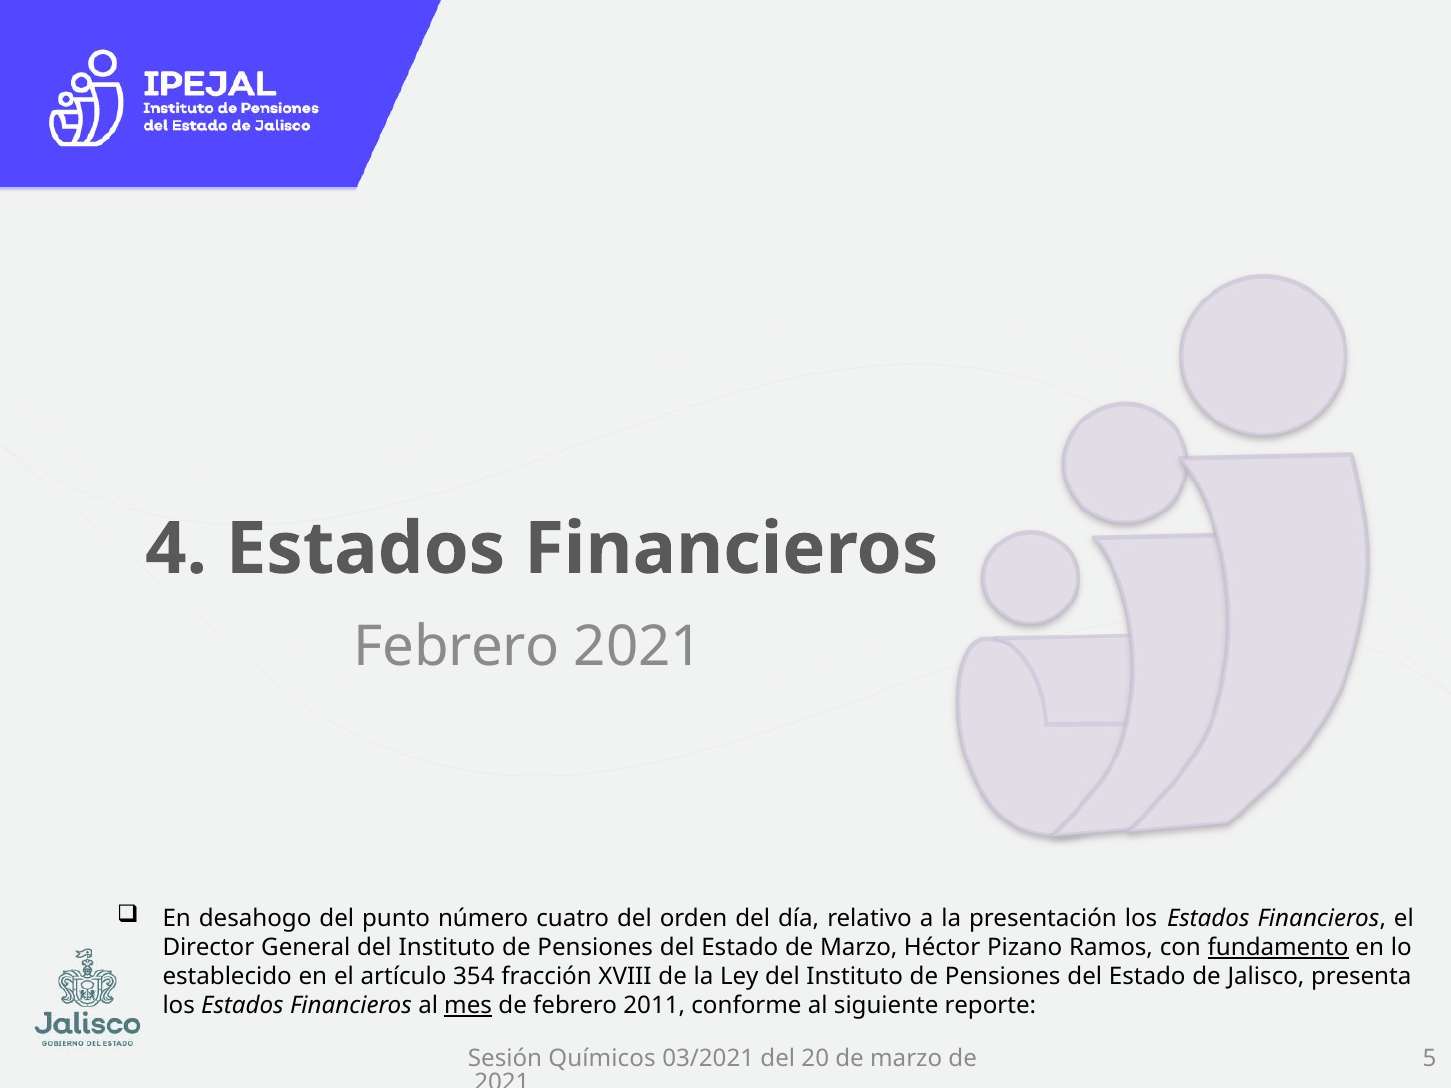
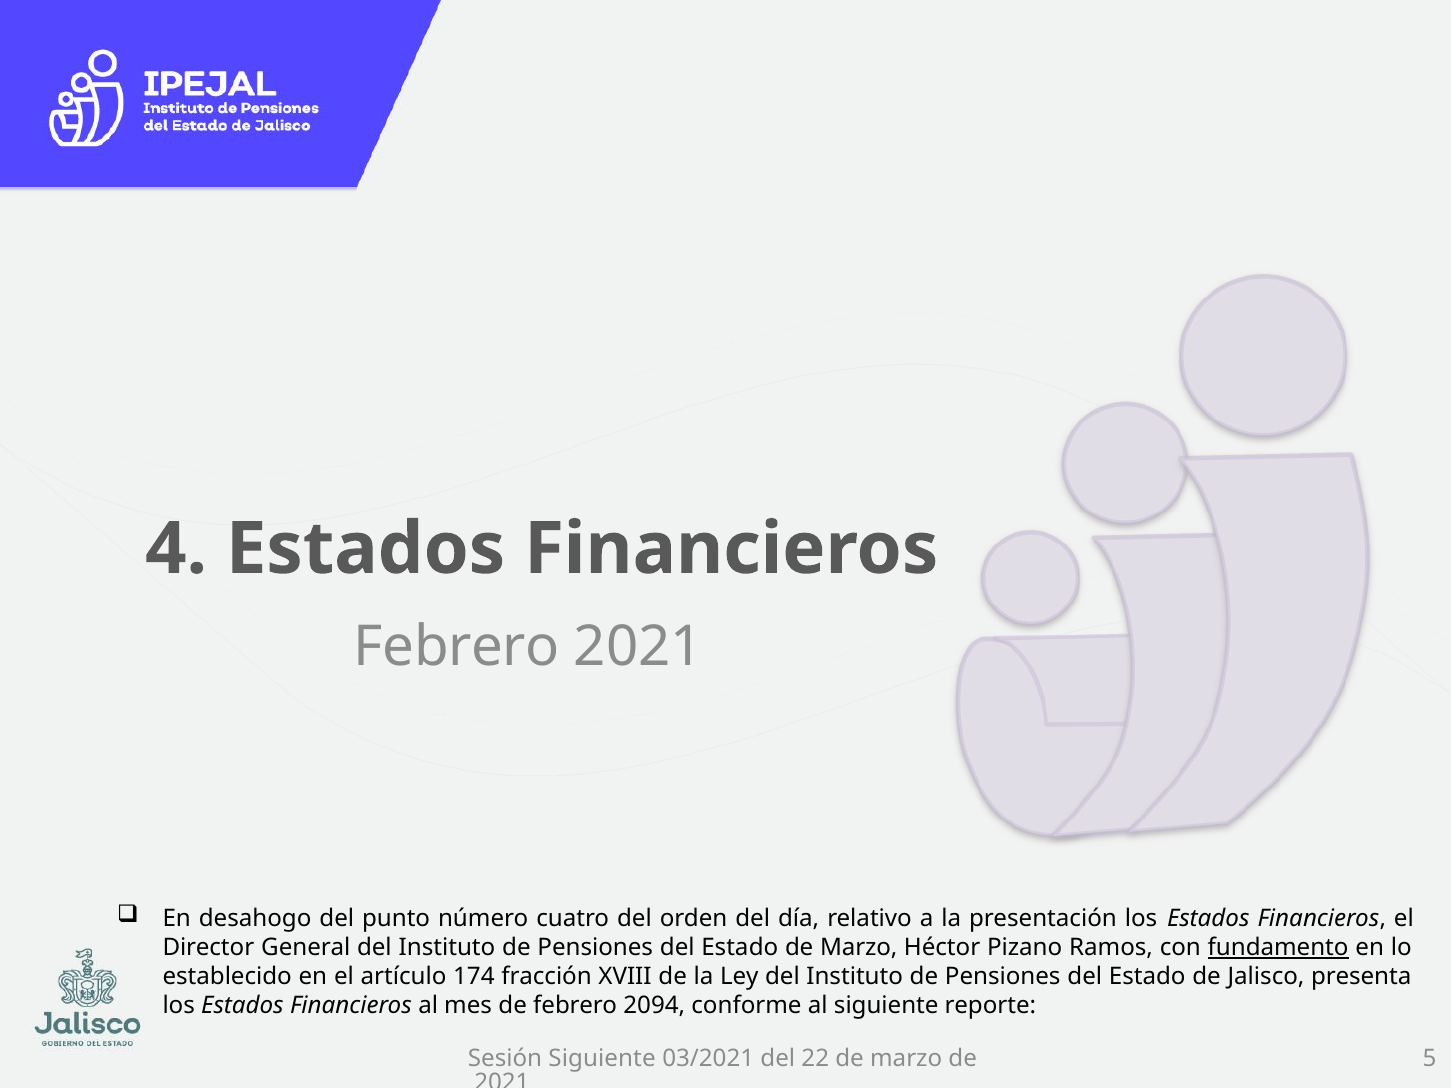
354: 354 -> 174
mes underline: present -> none
2011: 2011 -> 2094
Sesión Químicos: Químicos -> Siguiente
20: 20 -> 22
